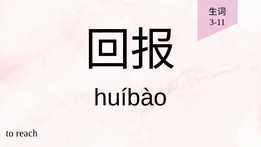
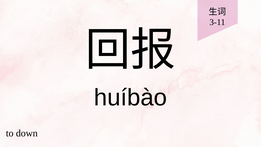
reach: reach -> down
